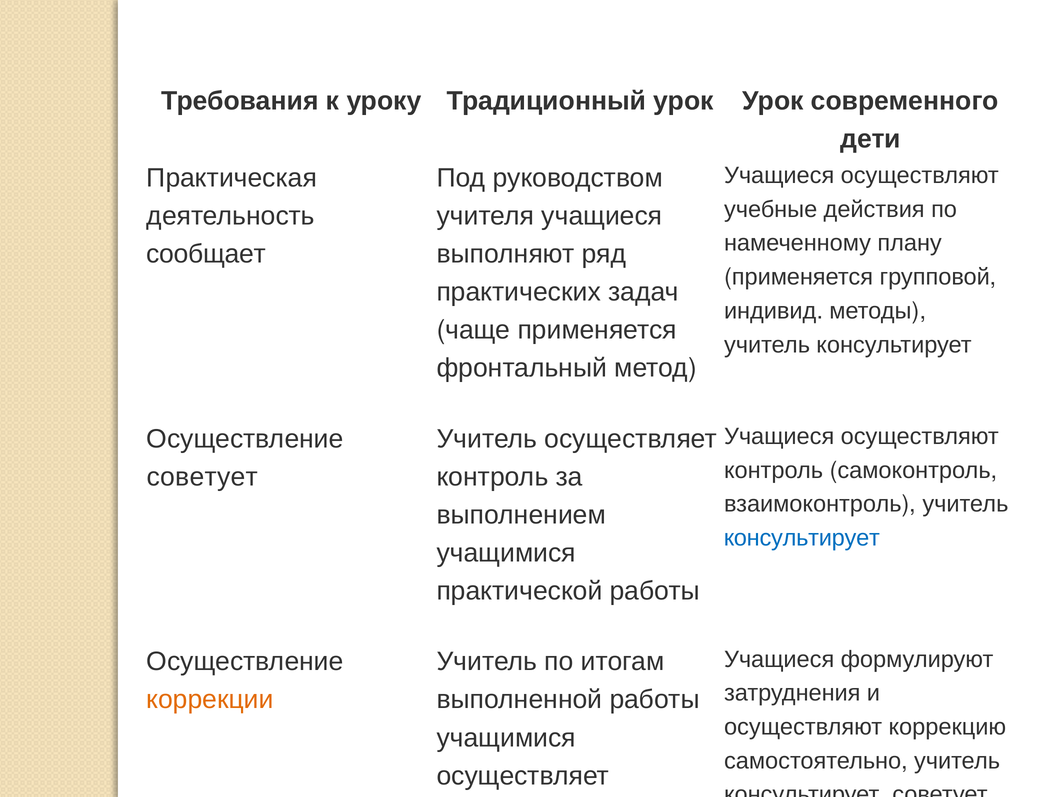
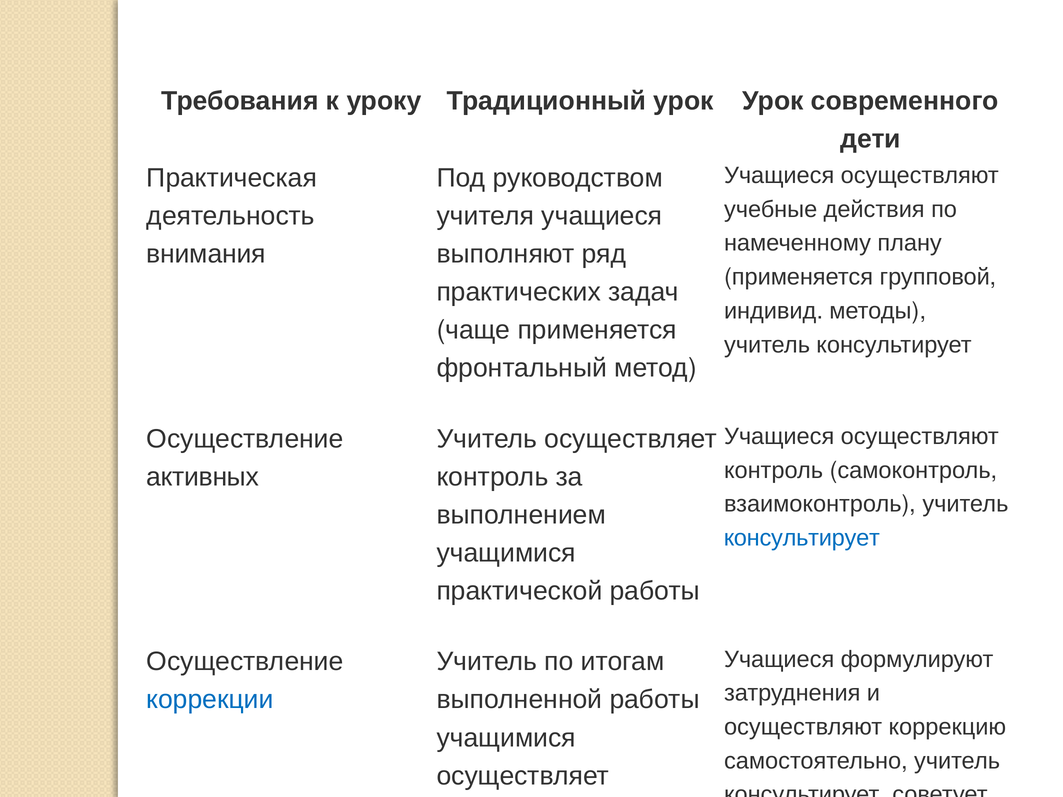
сообщает: сообщает -> внимания
советует at (202, 477): советует -> активных
коррекции colour: orange -> blue
